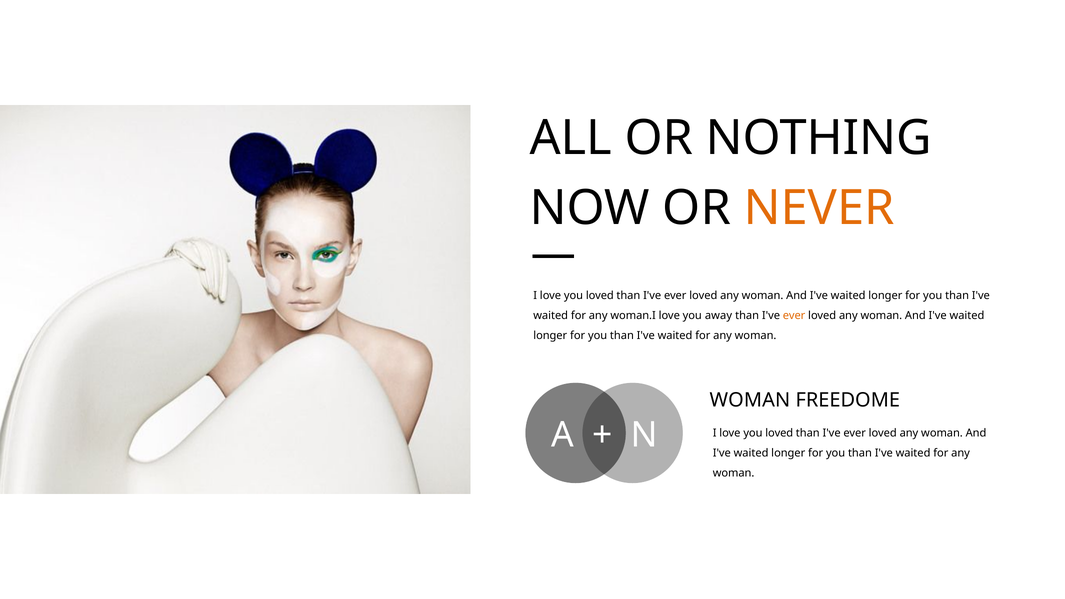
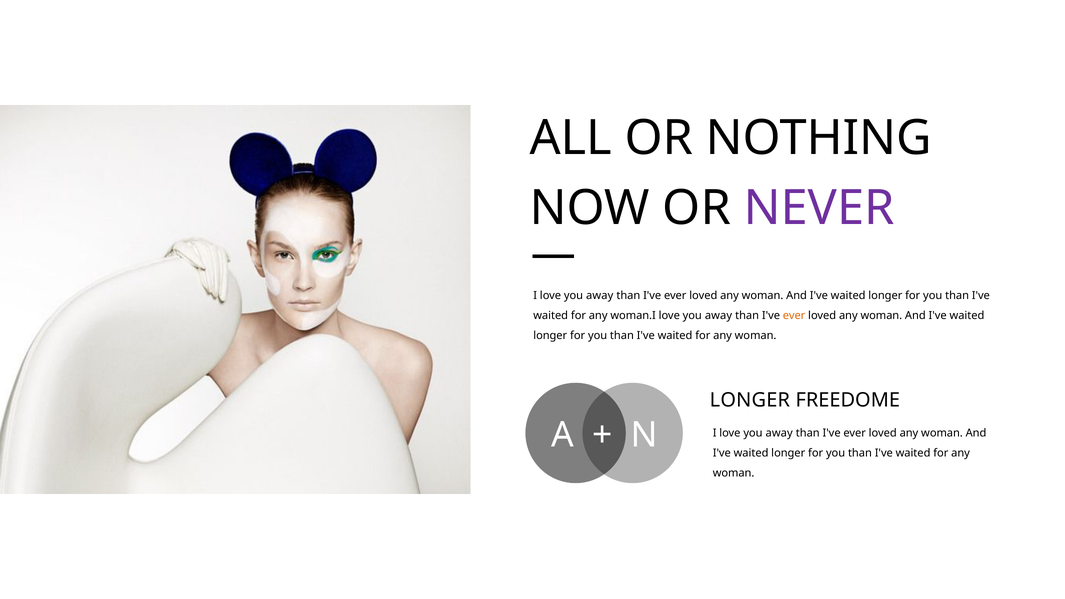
NEVER colour: orange -> purple
loved at (600, 295): loved -> away
WOMAN at (750, 400): WOMAN -> LONGER
loved at (779, 433): loved -> away
